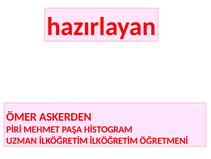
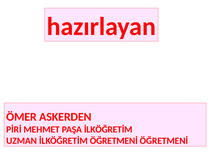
PAŞA HİSTOGRAM: HİSTOGRAM -> İLKÖĞRETİM
İLKÖĞRETİM İLKÖĞRETİM: İLKÖĞRETİM -> ÖĞRETMENİ
